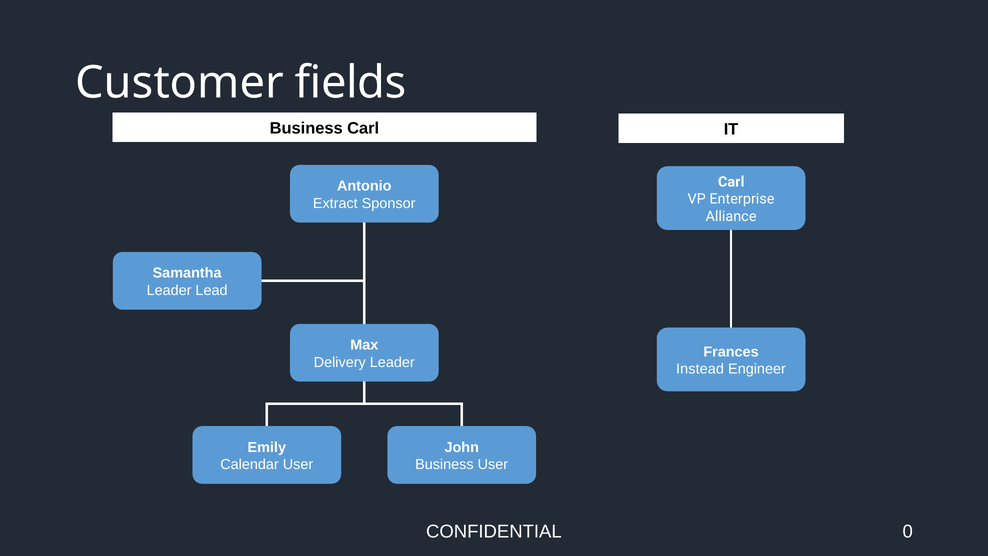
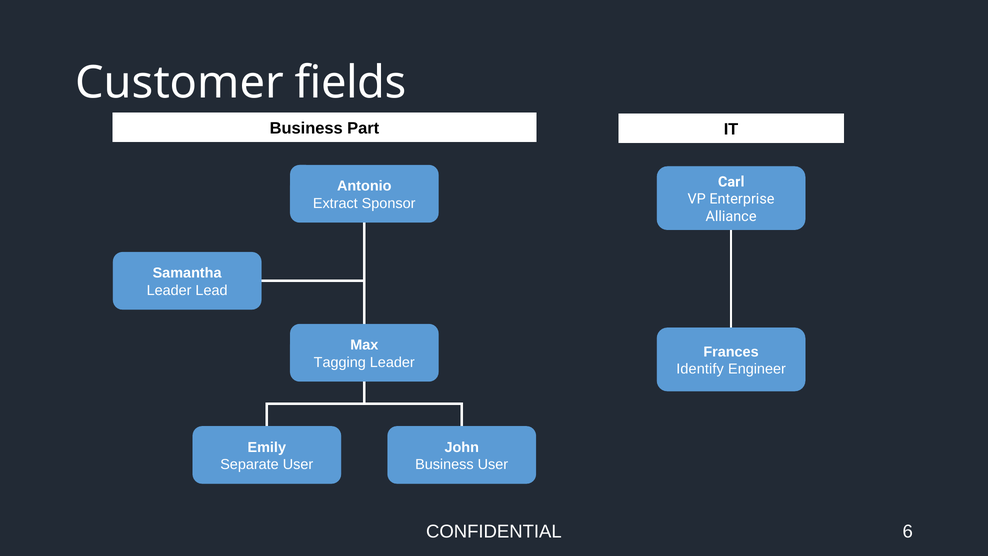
Business Carl: Carl -> Part
Delivery: Delivery -> Tagging
Instead: Instead -> Identify
Calendar: Calendar -> Separate
0: 0 -> 6
